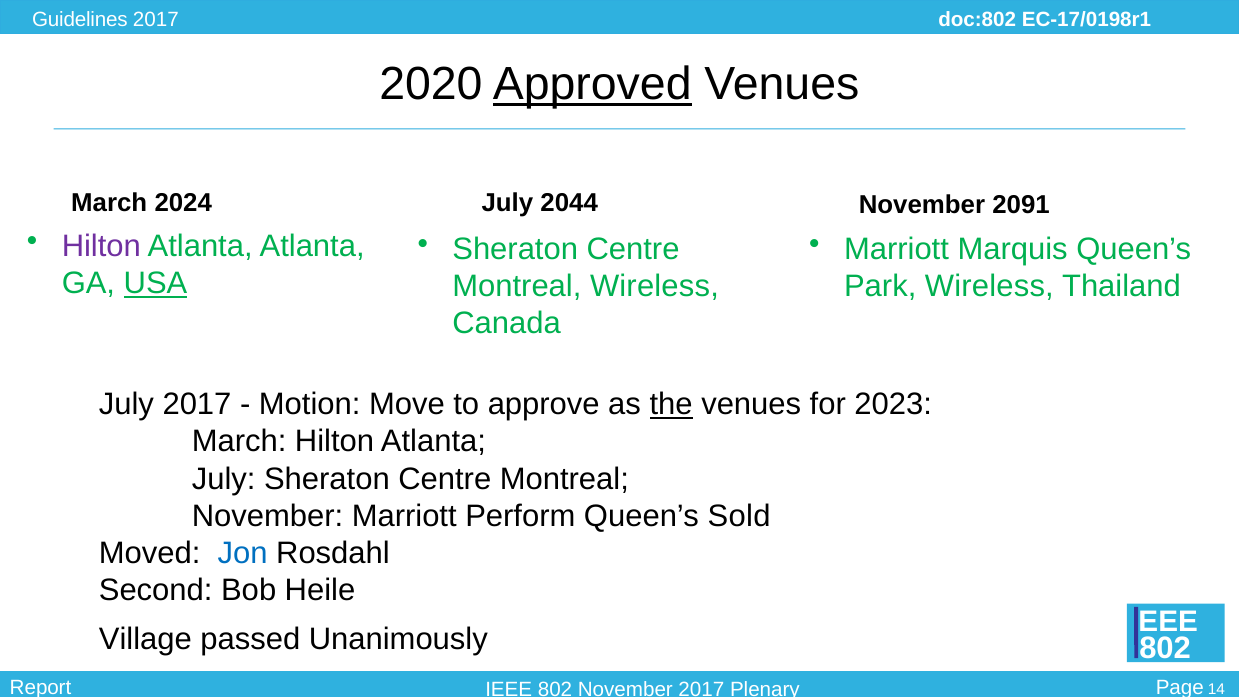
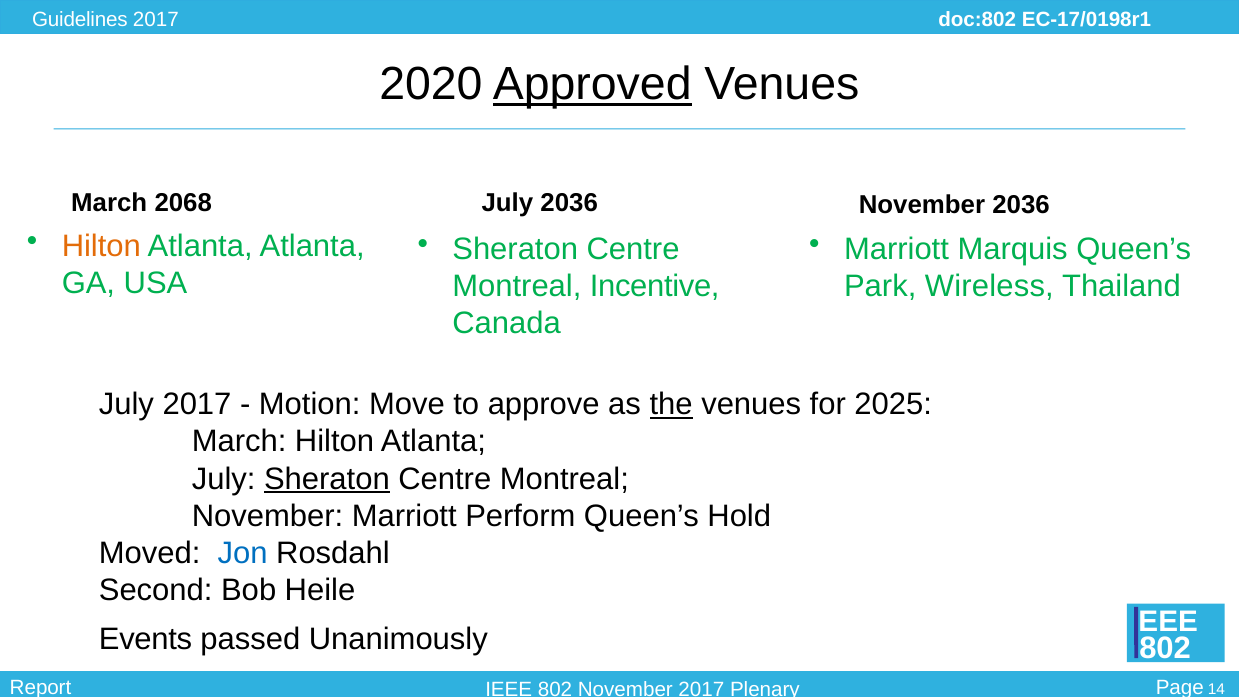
2024: 2024 -> 2068
July 2044: 2044 -> 2036
November 2091: 2091 -> 2036
Hilton at (101, 246) colour: purple -> orange
USA underline: present -> none
Montreal Wireless: Wireless -> Incentive
2023: 2023 -> 2025
Sheraton at (327, 479) underline: none -> present
Sold: Sold -> Hold
Village: Village -> Events
